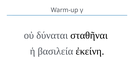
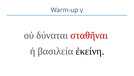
σταθῆναι colour: black -> red
